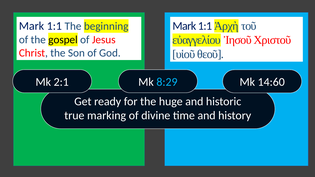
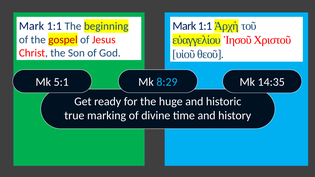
gospel colour: black -> red
2:1: 2:1 -> 5:1
14:60: 14:60 -> 14:35
